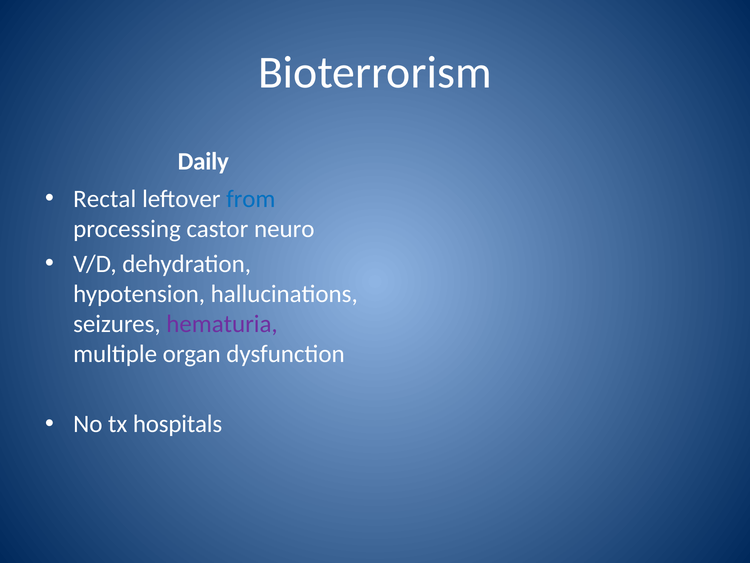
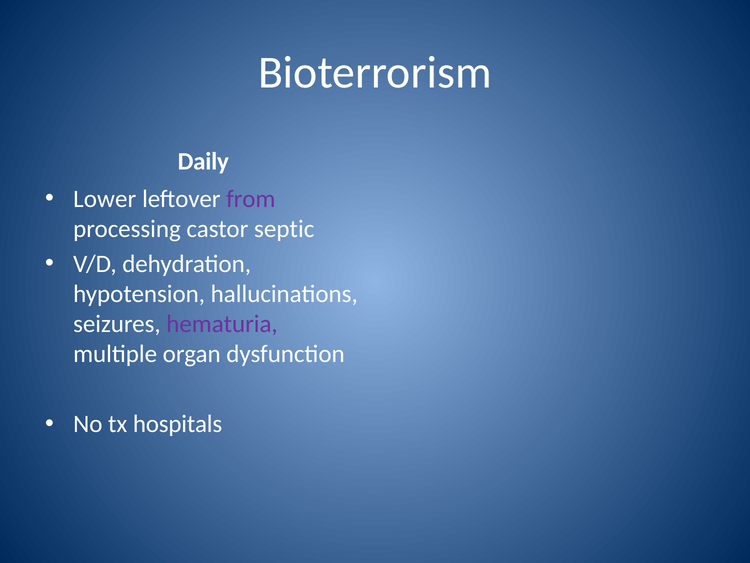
Rectal: Rectal -> Lower
from colour: blue -> purple
neuro: neuro -> septic
